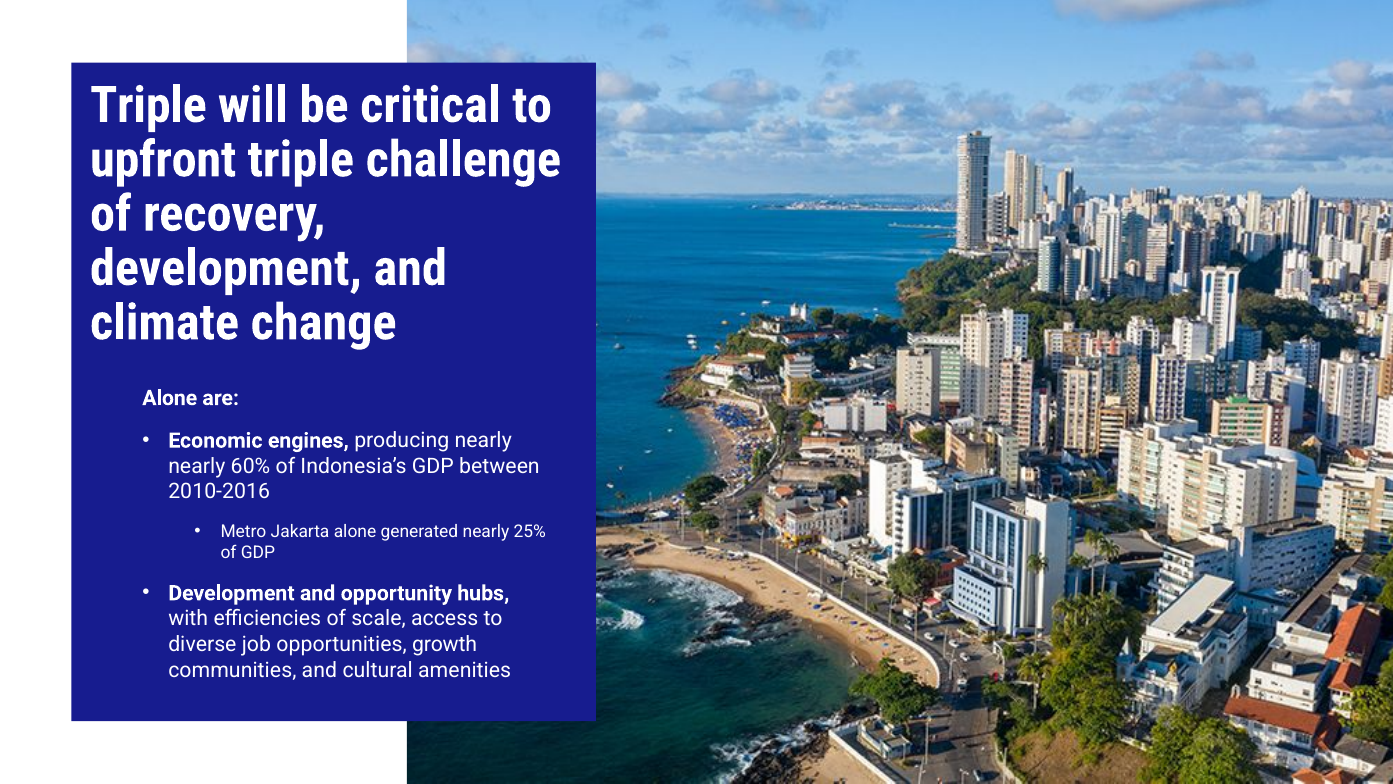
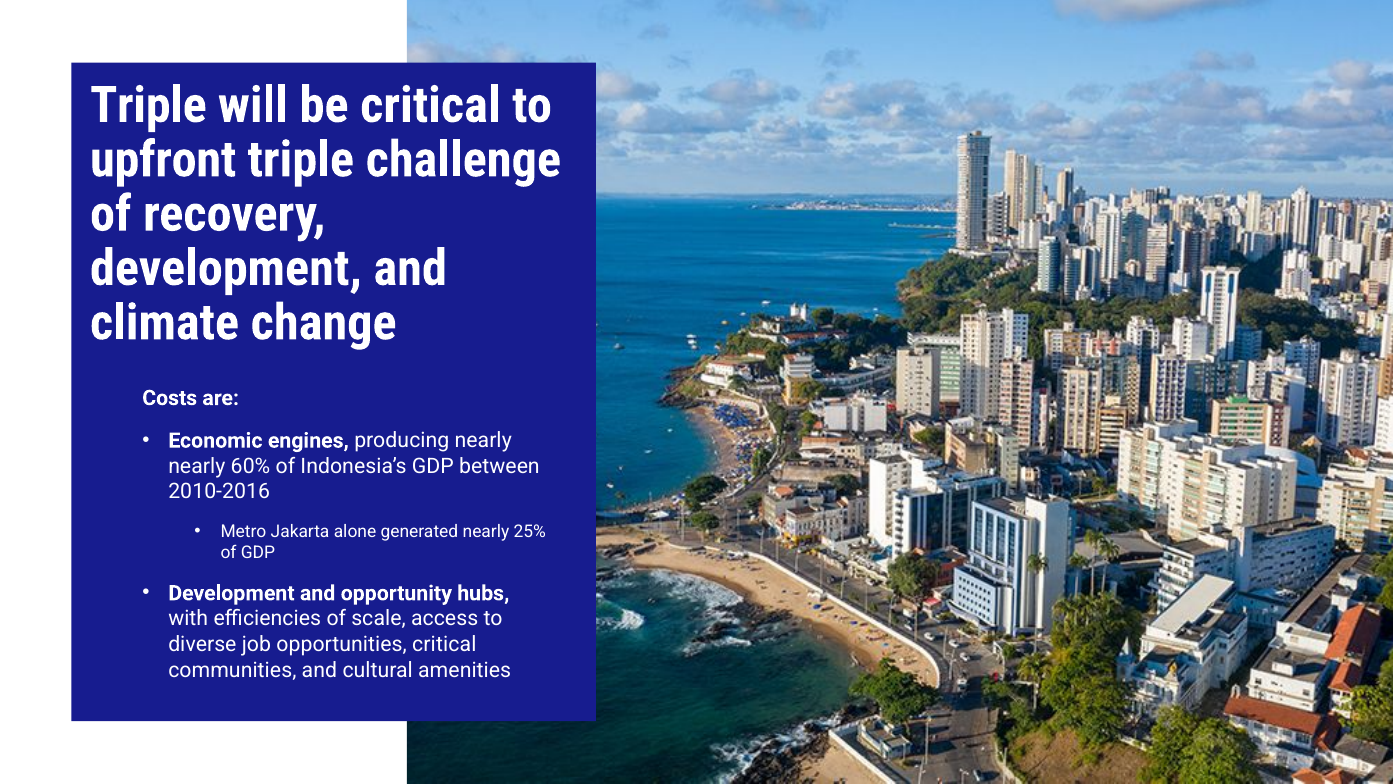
Alone at (170, 398): Alone -> Costs
opportunities growth: growth -> critical
